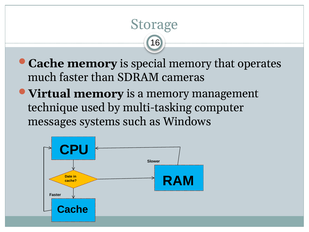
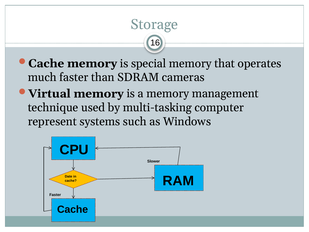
messages: messages -> represent
